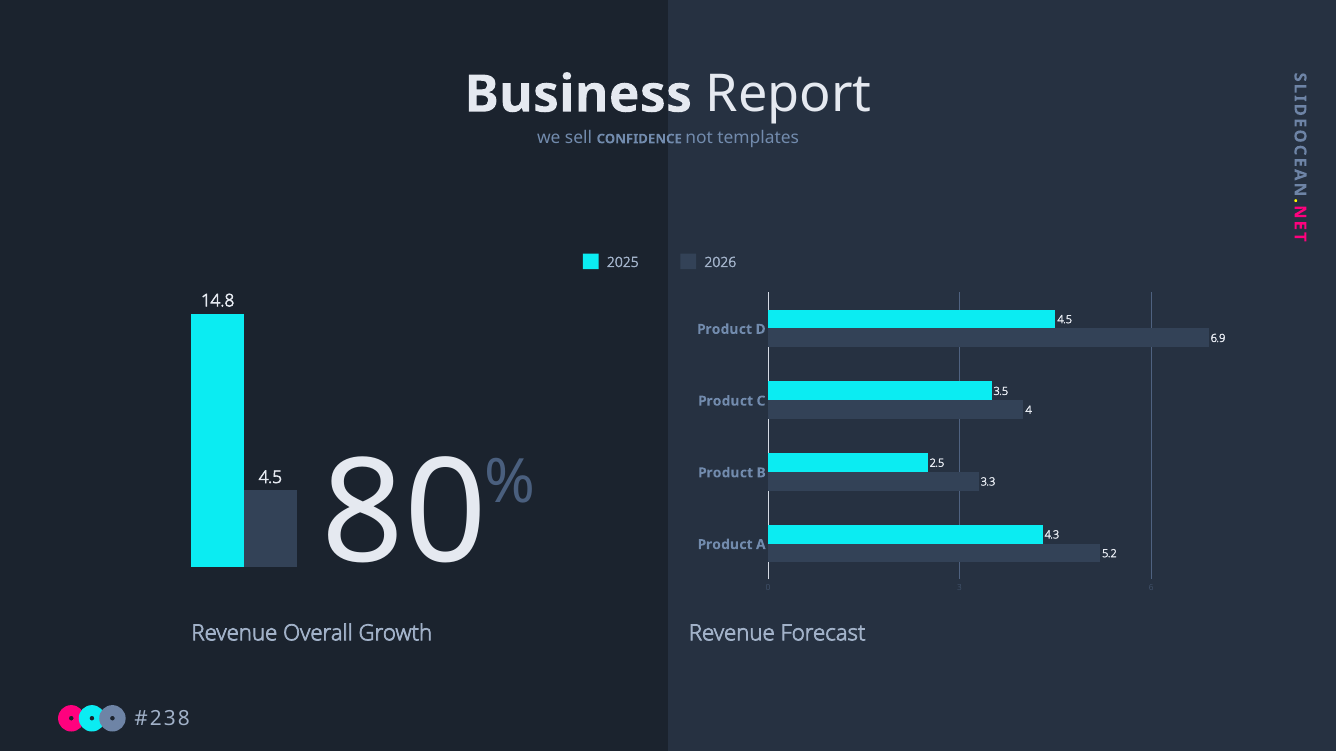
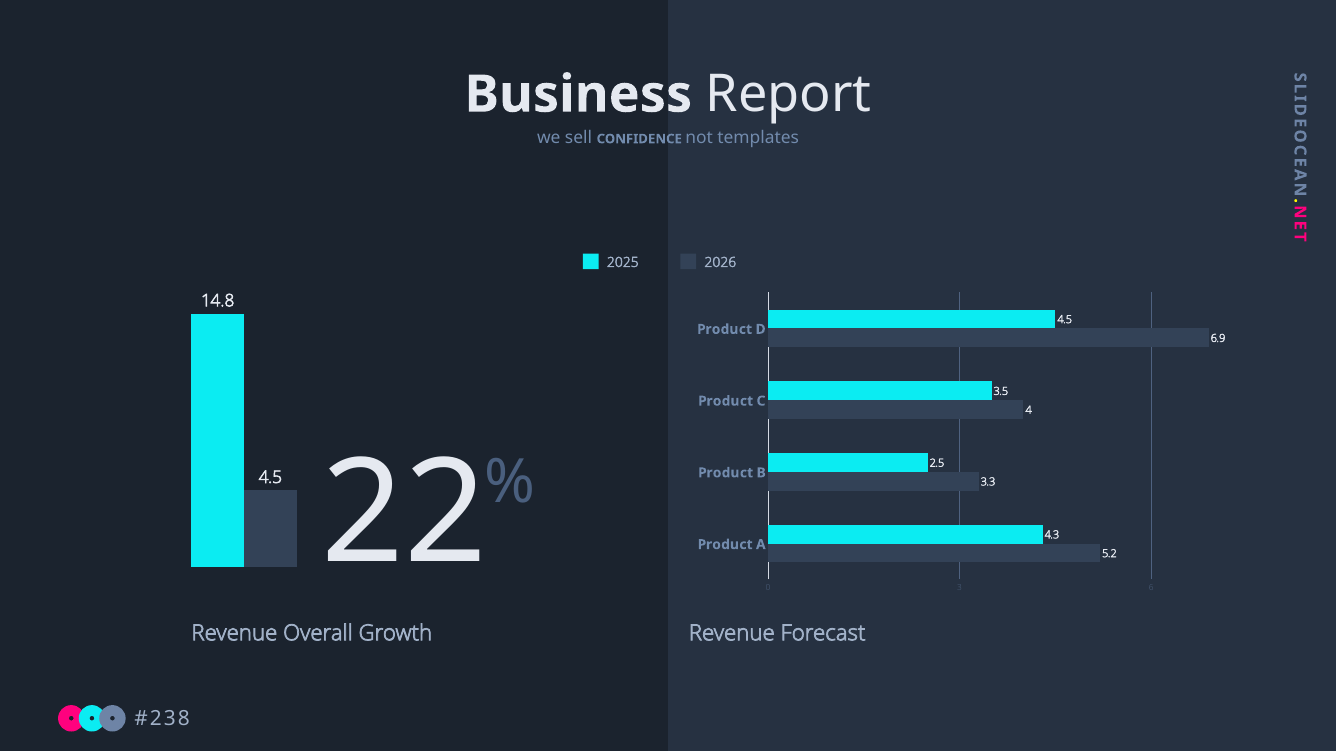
80: 80 -> 22
